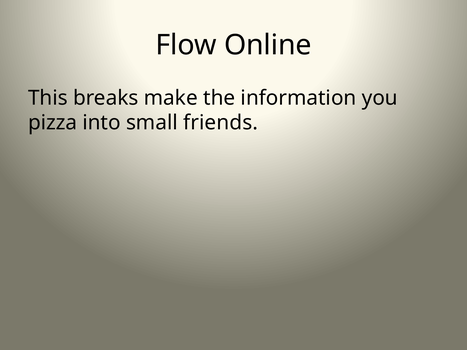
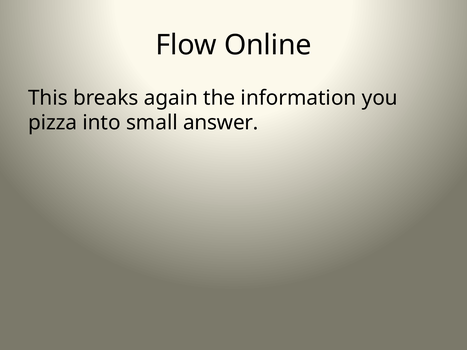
make: make -> again
friends: friends -> answer
